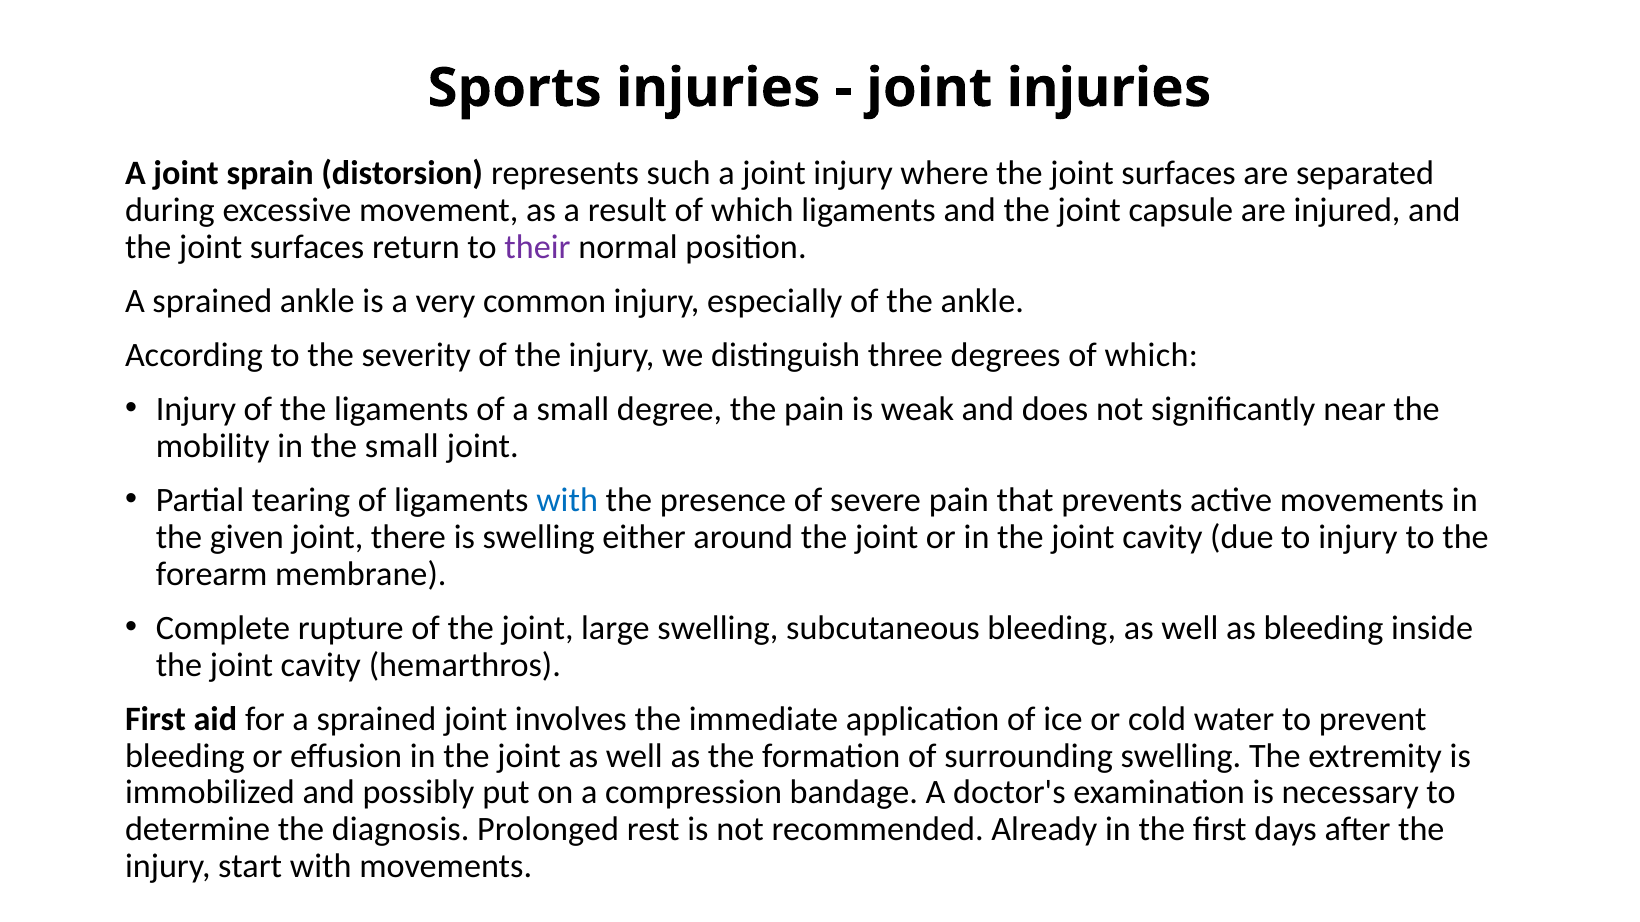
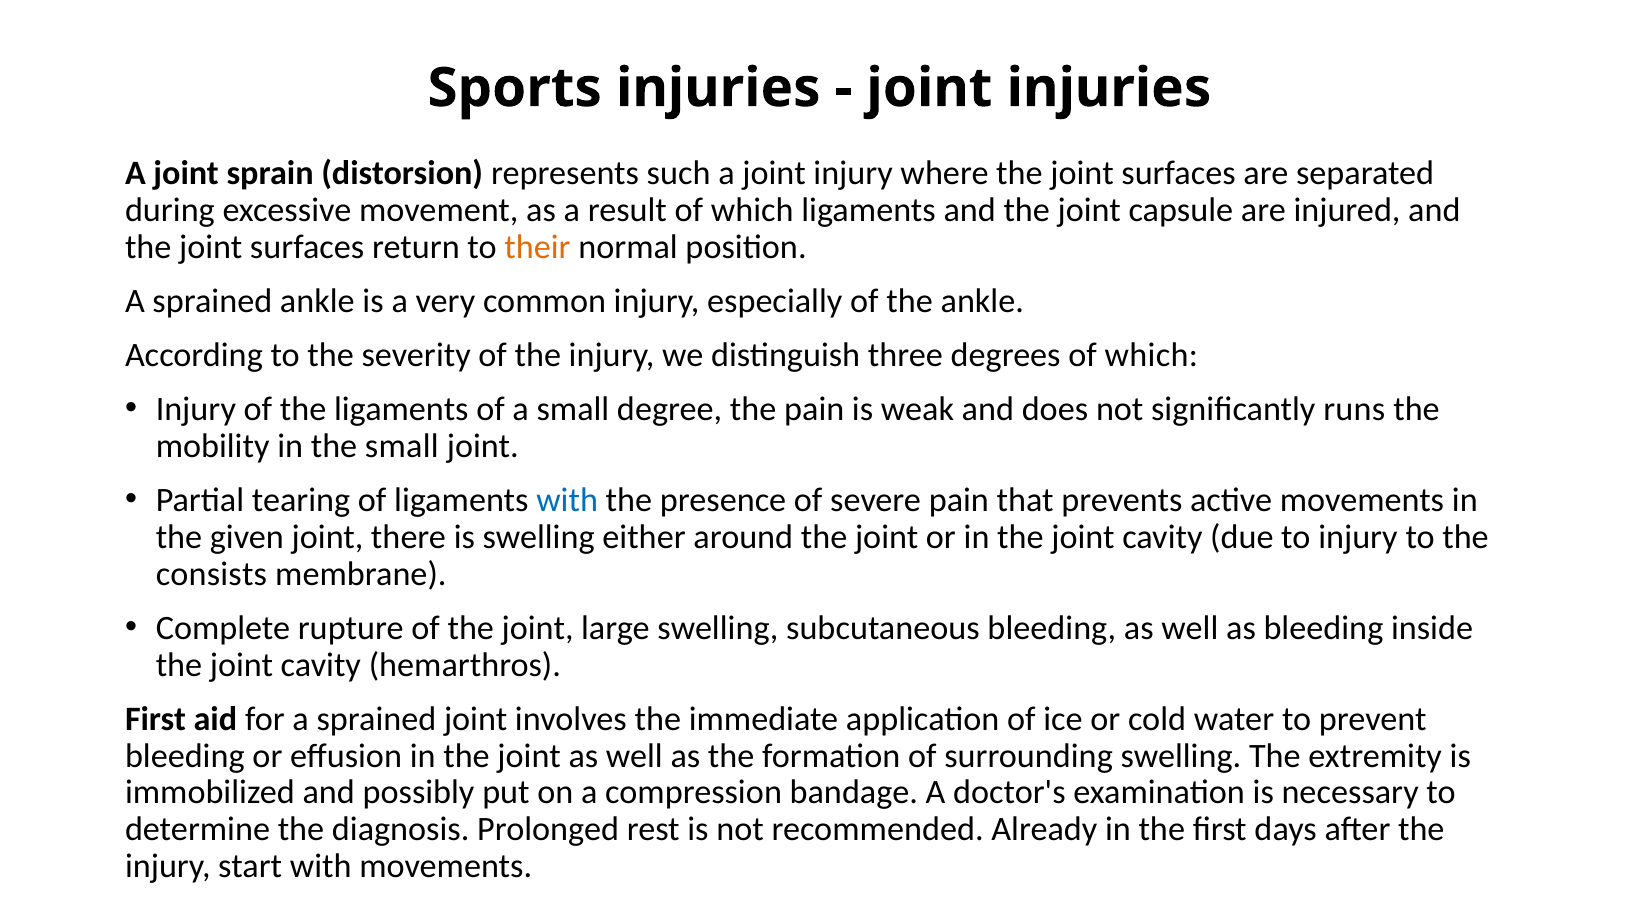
their colour: purple -> orange
near: near -> runs
forearm: forearm -> consists
